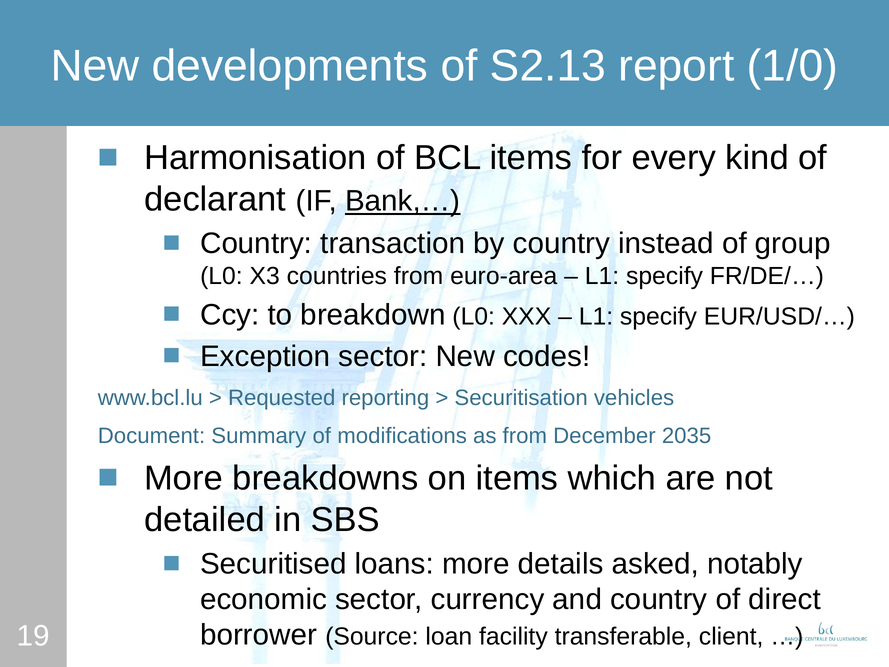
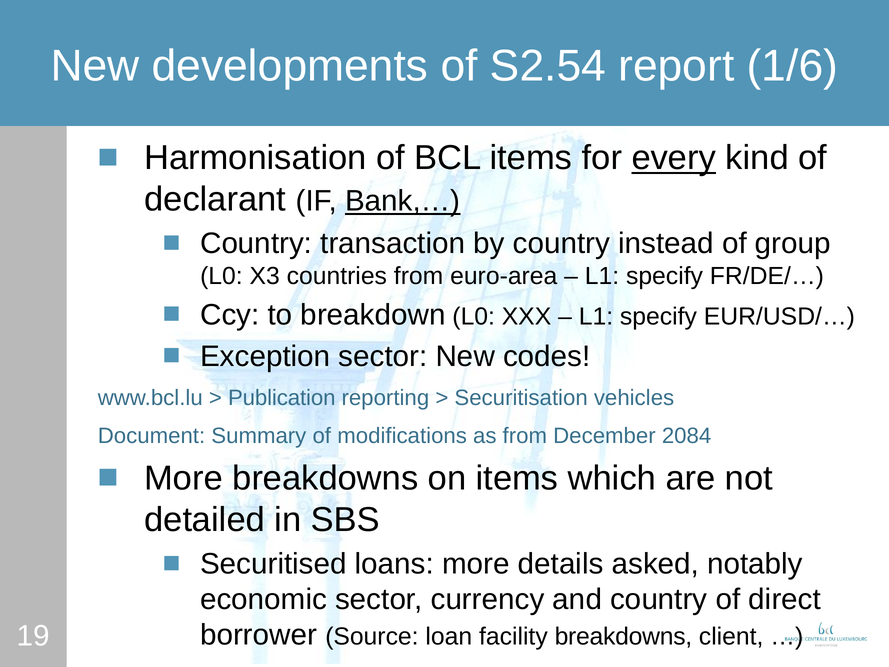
S2.13: S2.13 -> S2.54
1/0: 1/0 -> 1/6
every underline: none -> present
Requested: Requested -> Publication
2035: 2035 -> 2084
facility transferable: transferable -> breakdowns
